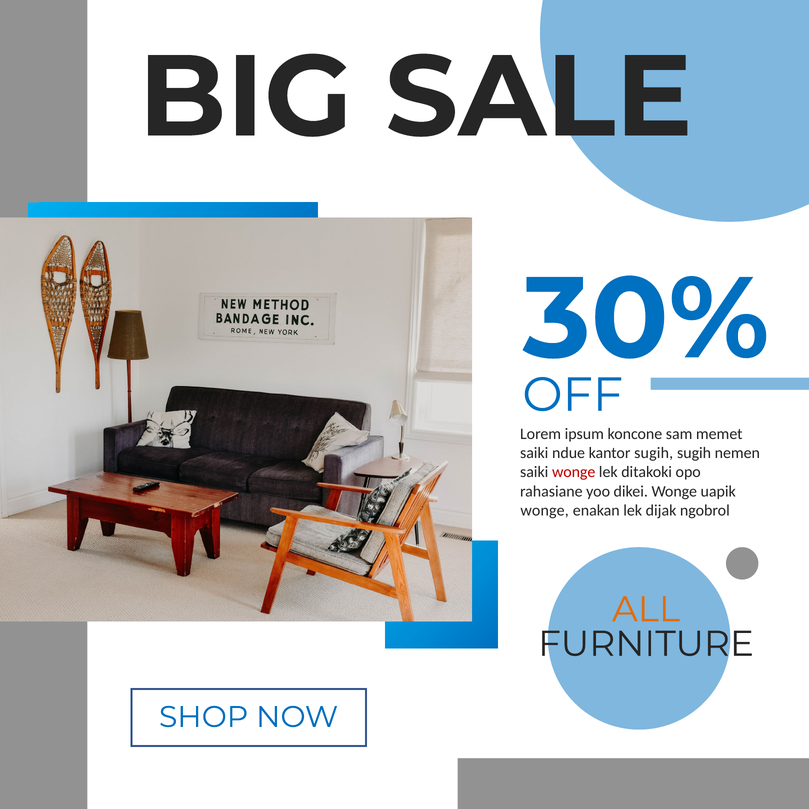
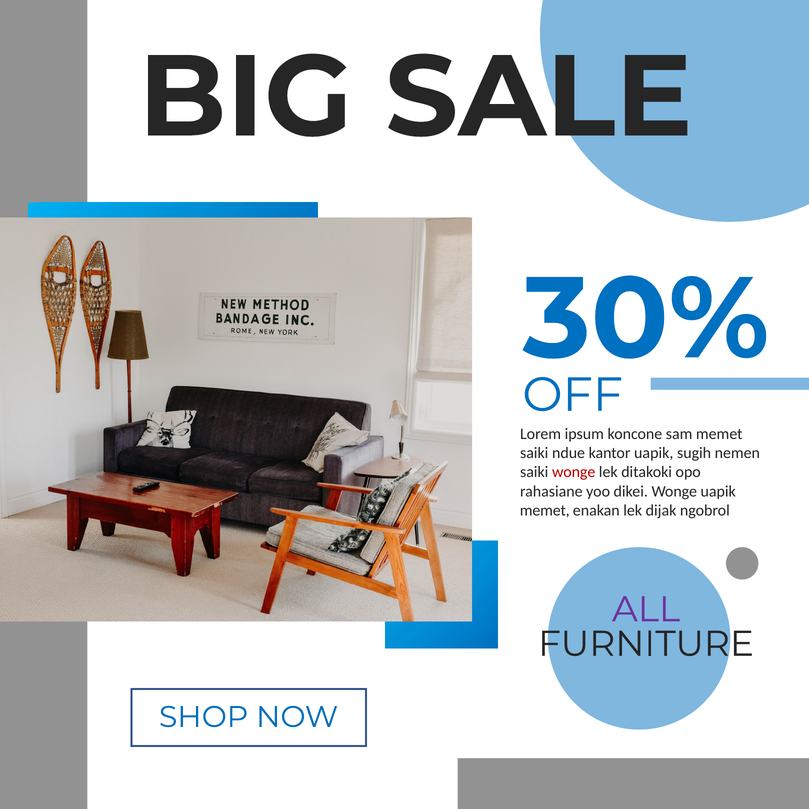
kantor sugih: sugih -> uapik
wonge at (545, 510): wonge -> memet
ALL colour: orange -> purple
